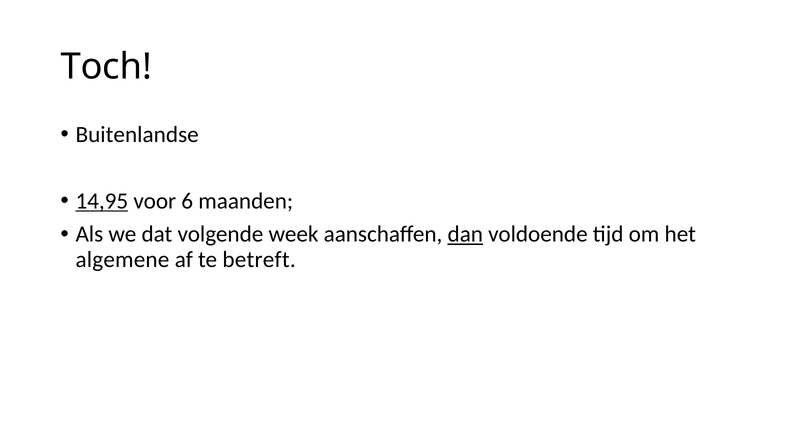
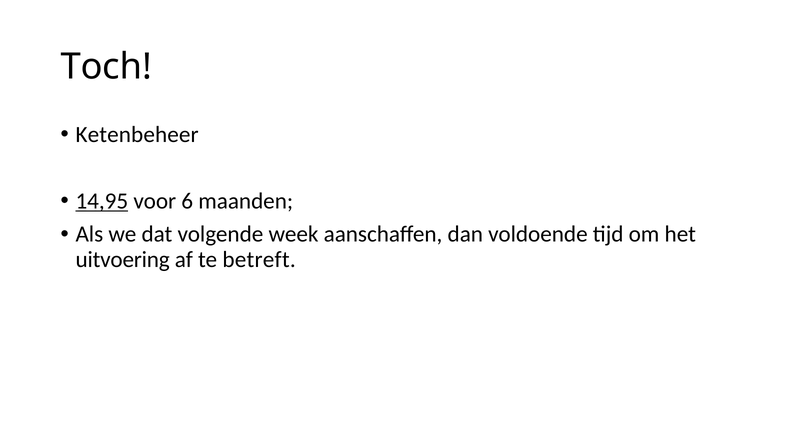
Buitenlandse: Buitenlandse -> Ketenbeheer
dan underline: present -> none
algemene: algemene -> uitvoering
